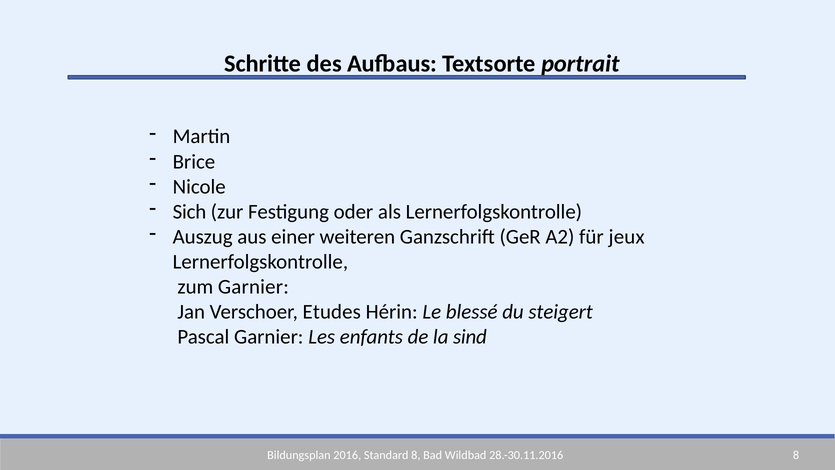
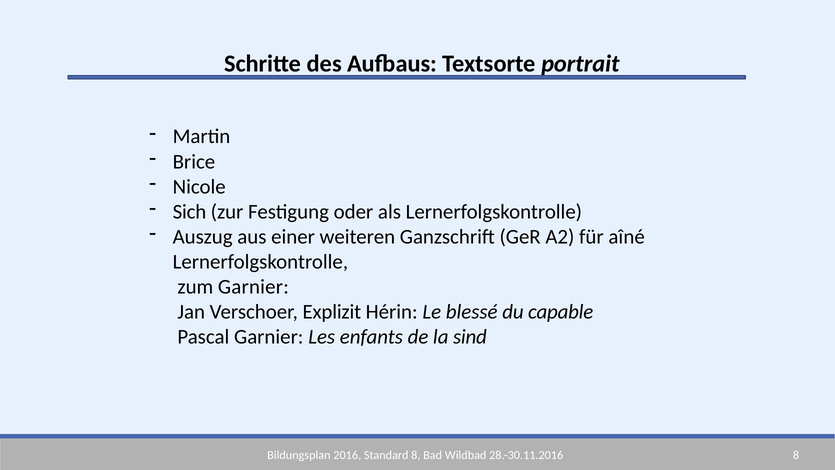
jeux: jeux -> aîné
Etudes: Etudes -> Explizit
steigert: steigert -> capable
